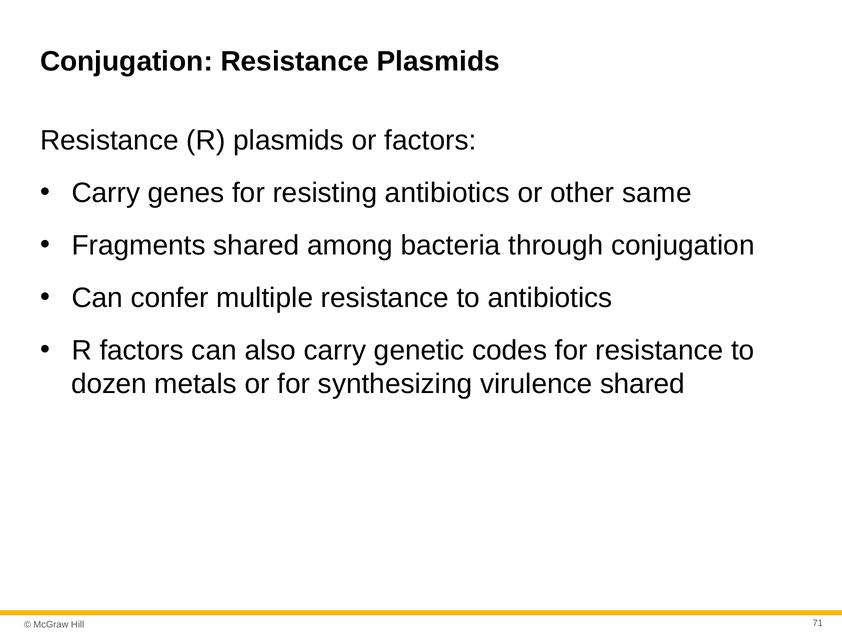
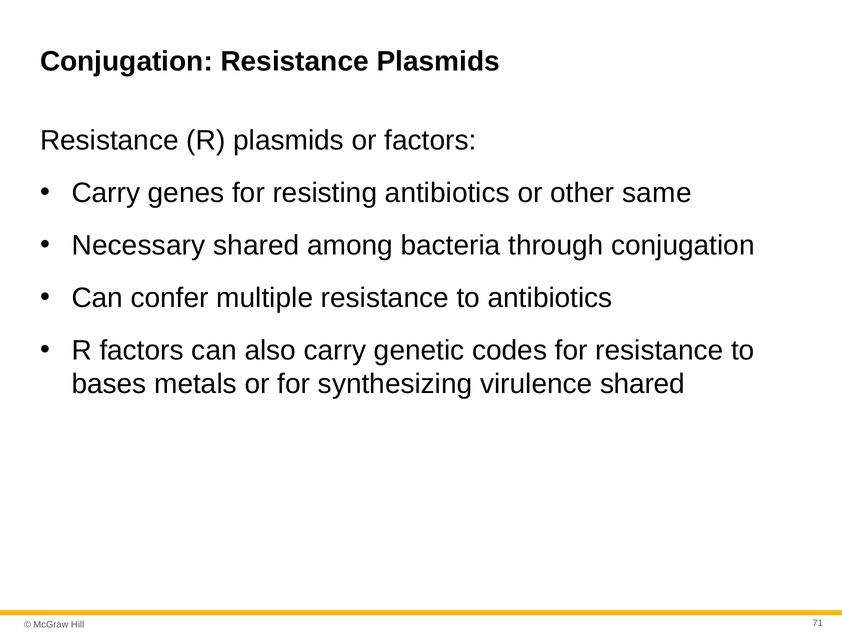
Fragments: Fragments -> Necessary
dozen: dozen -> bases
